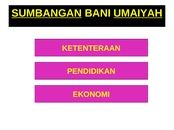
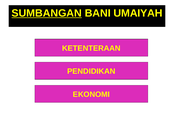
UMAIYAH underline: present -> none
